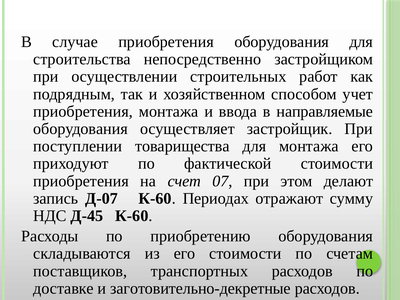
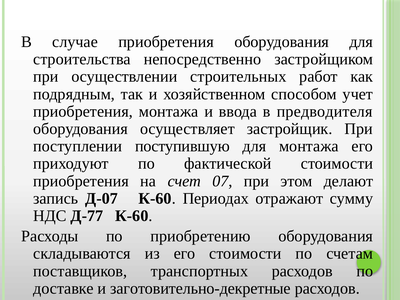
направляемые: направляемые -> предводителя
товарищества: товарищества -> поступившую
Д-45: Д-45 -> Д-77
